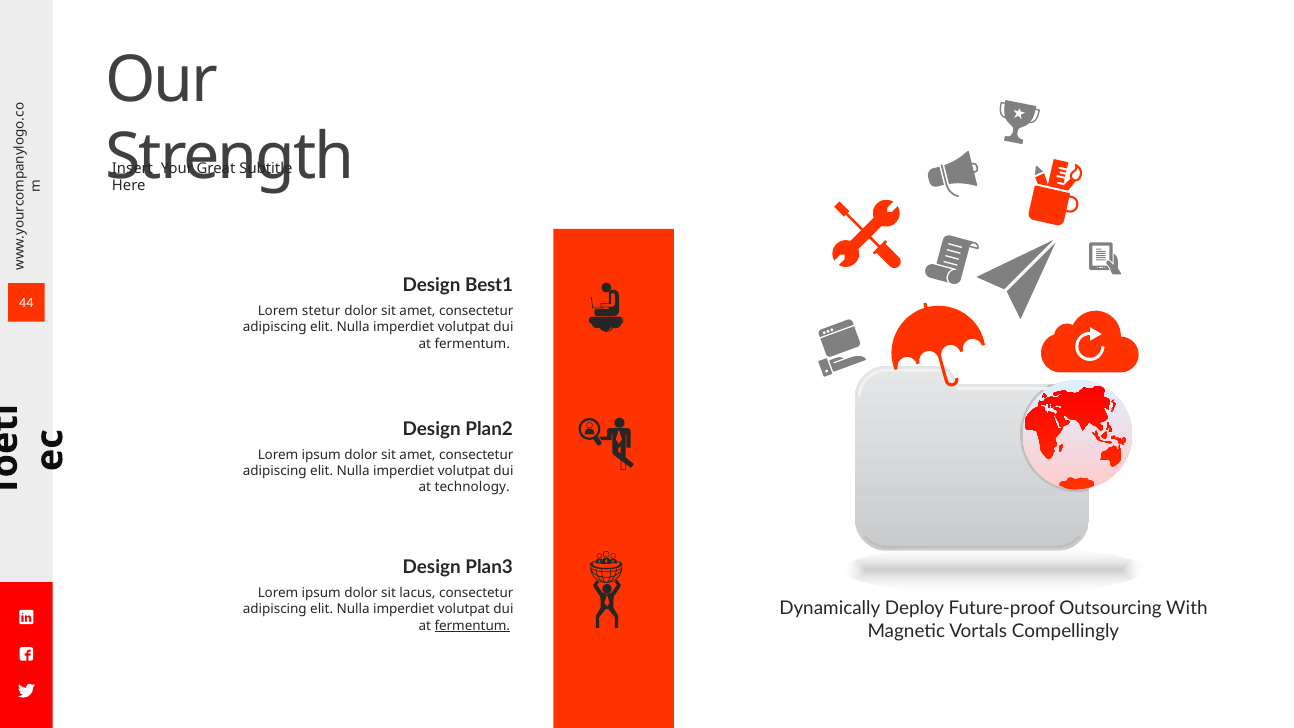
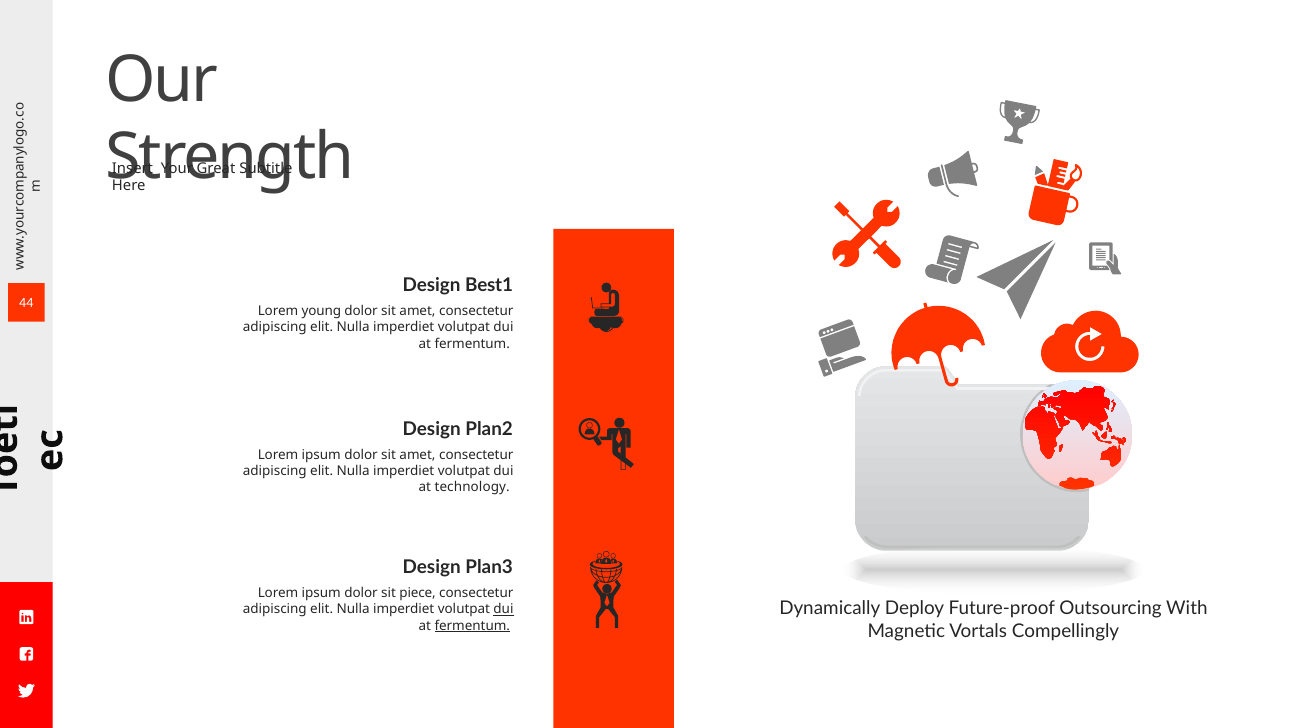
stetur: stetur -> young
lacus: lacus -> piece
dui at (504, 609) underline: none -> present
